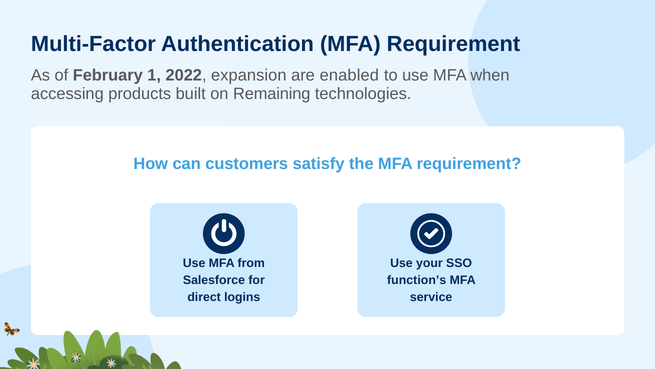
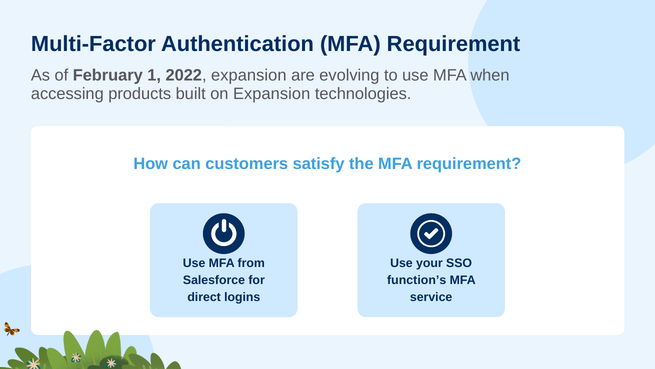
enabled: enabled -> evolving
on Remaining: Remaining -> Expansion
